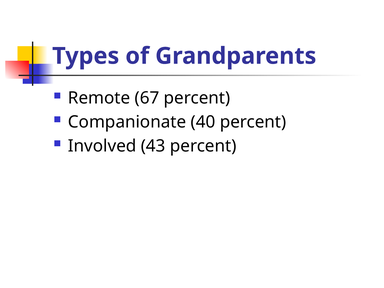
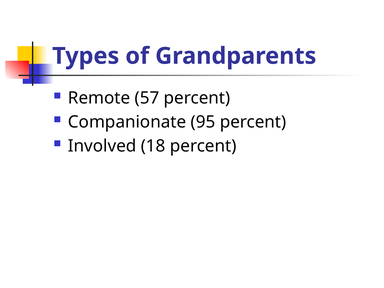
67: 67 -> 57
40: 40 -> 95
43: 43 -> 18
